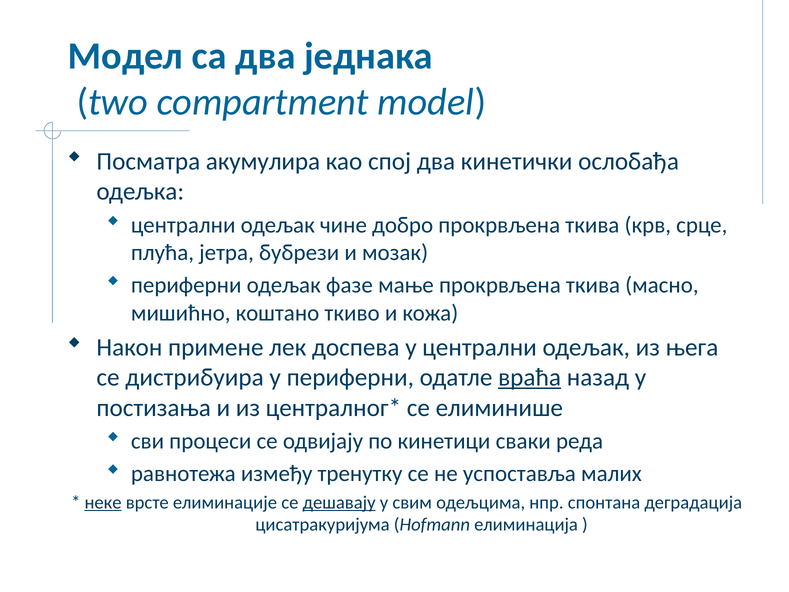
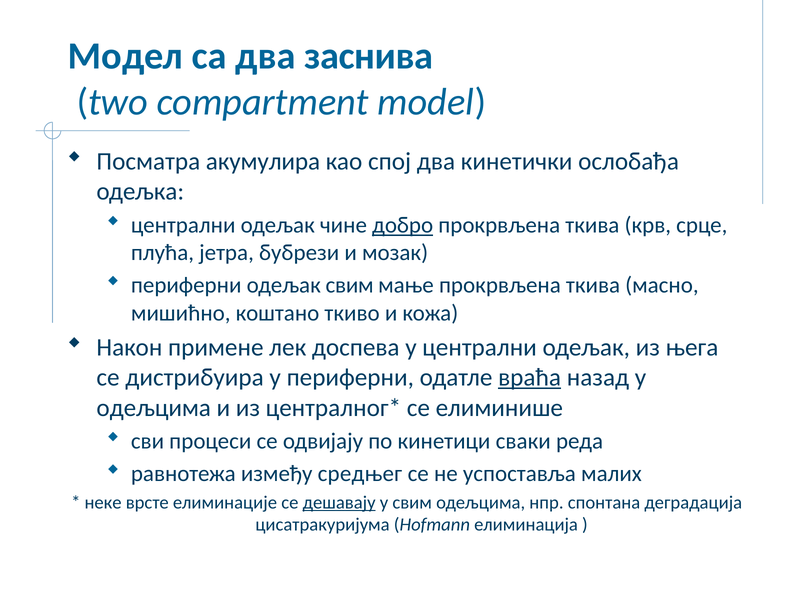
једнака: једнака -> заснива
добро underline: none -> present
одељак фазе: фазе -> свим
постизања at (154, 408): постизања -> одељцима
тренутку: тренутку -> средњег
неке underline: present -> none
